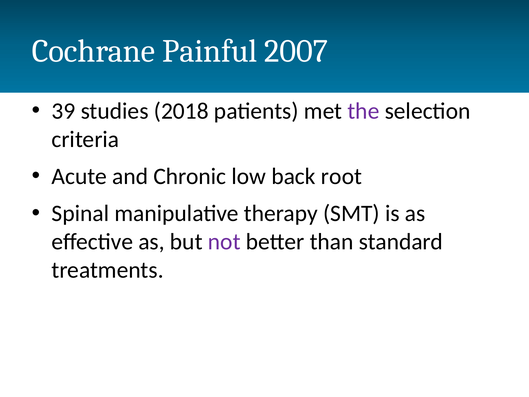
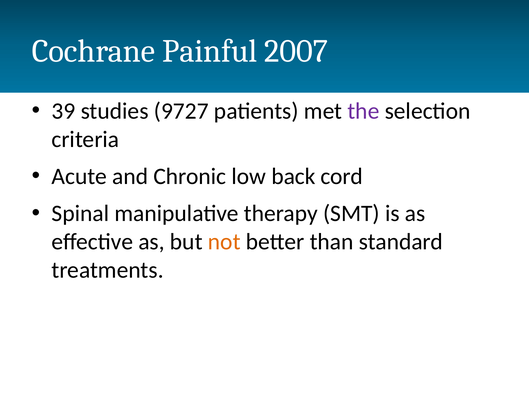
2018: 2018 -> 9727
root: root -> cord
not colour: purple -> orange
